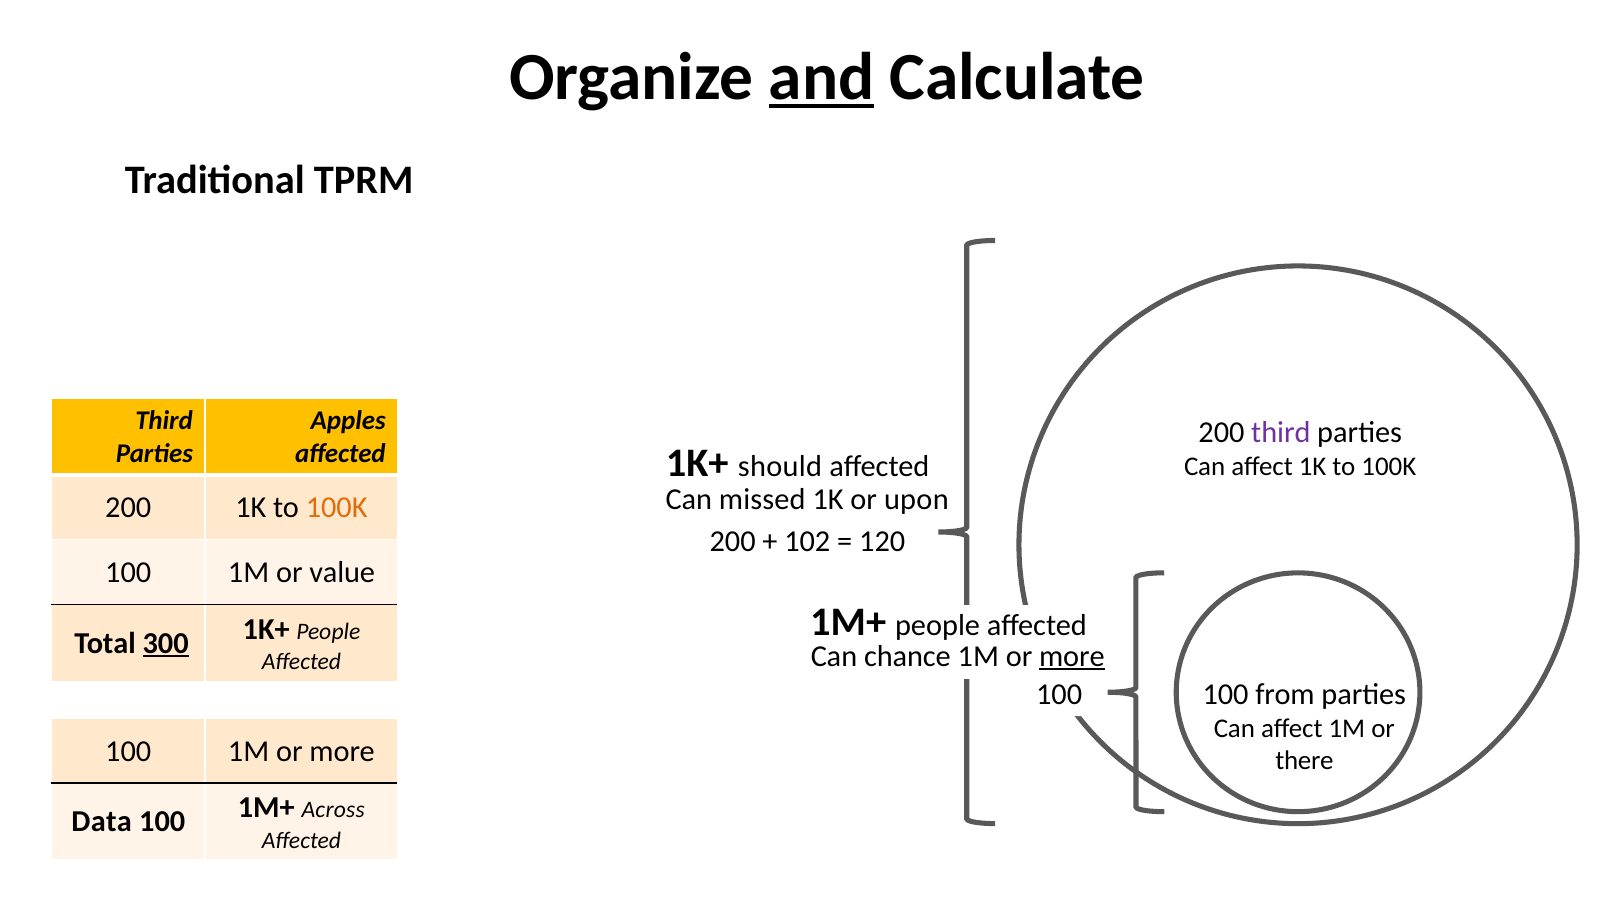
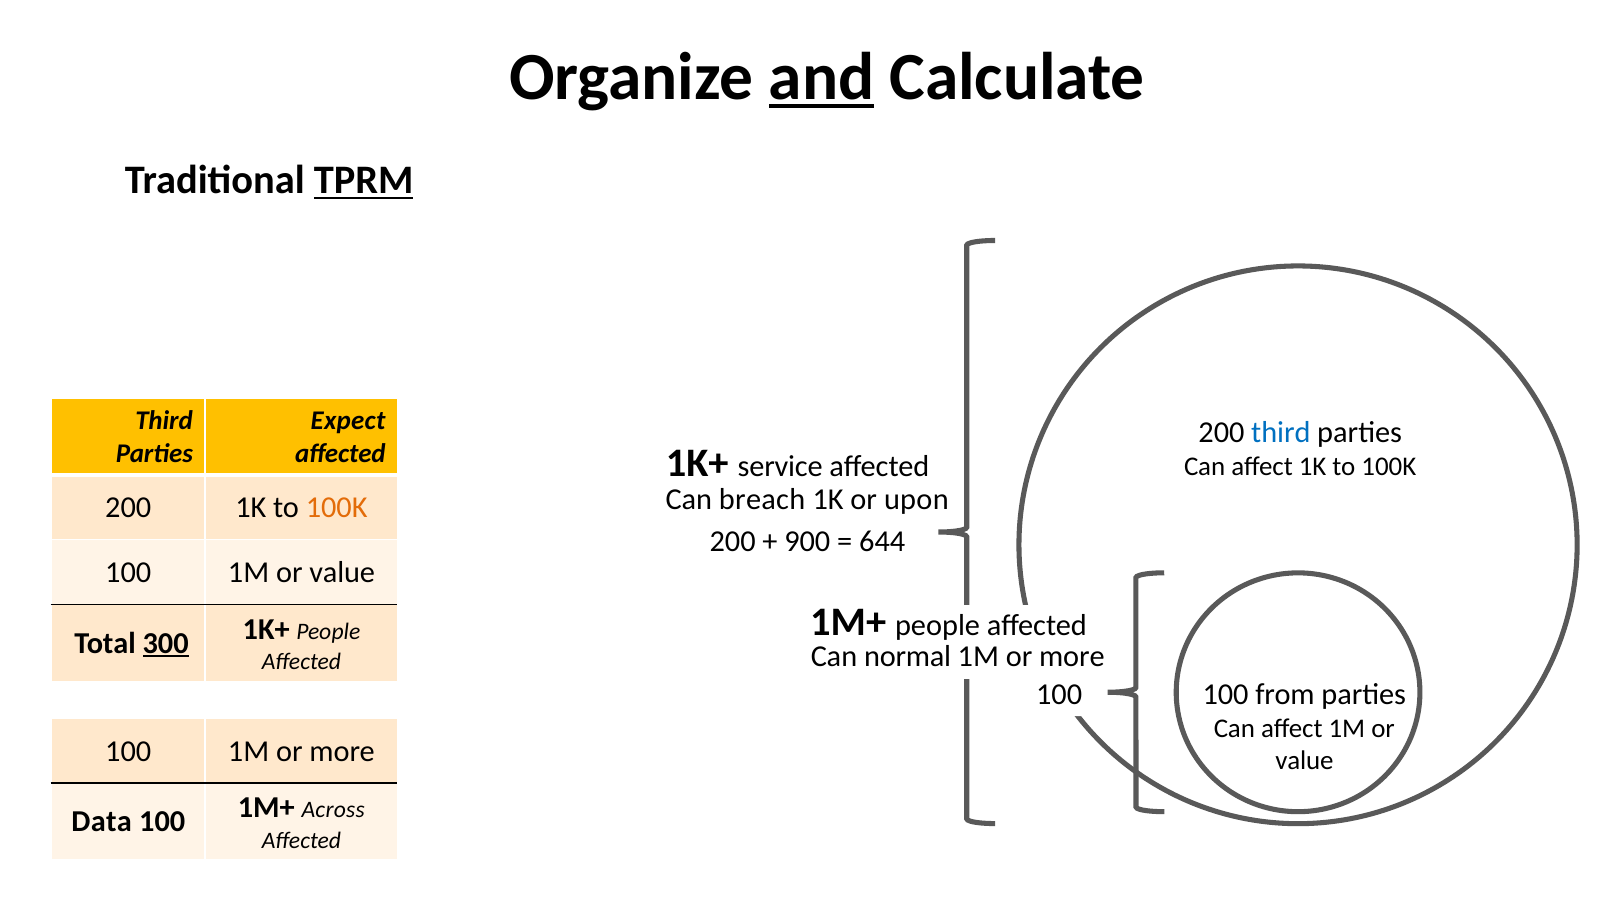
TPRM underline: none -> present
Apples: Apples -> Expect
third at (1281, 432) colour: purple -> blue
should: should -> service
missed: missed -> breach
102: 102 -> 900
120: 120 -> 644
chance: chance -> normal
more at (1072, 656) underline: present -> none
there at (1304, 761): there -> value
